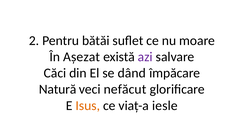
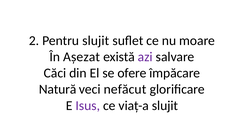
Pentru bătăi: bătăi -> slujit
dând: dând -> ofere
Isus colour: orange -> purple
viaț-a iesle: iesle -> slujit
